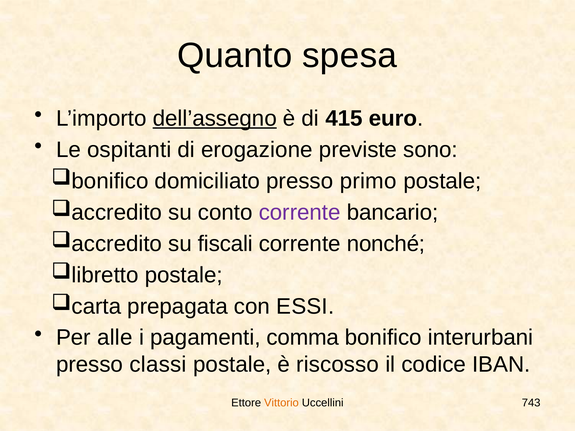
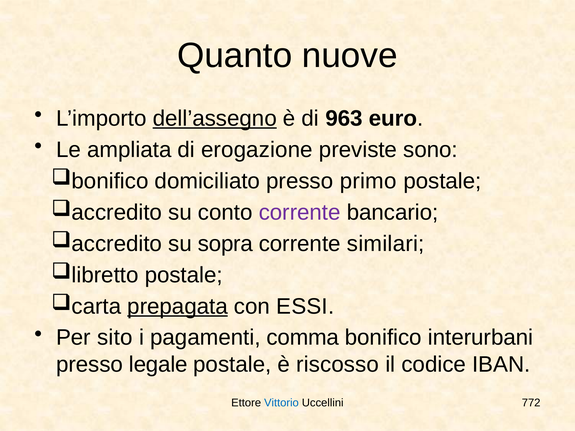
spesa: spesa -> nuove
415: 415 -> 963
ospitanti: ospitanti -> ampliata
fiscali: fiscali -> sopra
nonché: nonché -> similari
prepagata underline: none -> present
alle: alle -> sito
classi: classi -> legale
Vittorio colour: orange -> blue
743: 743 -> 772
